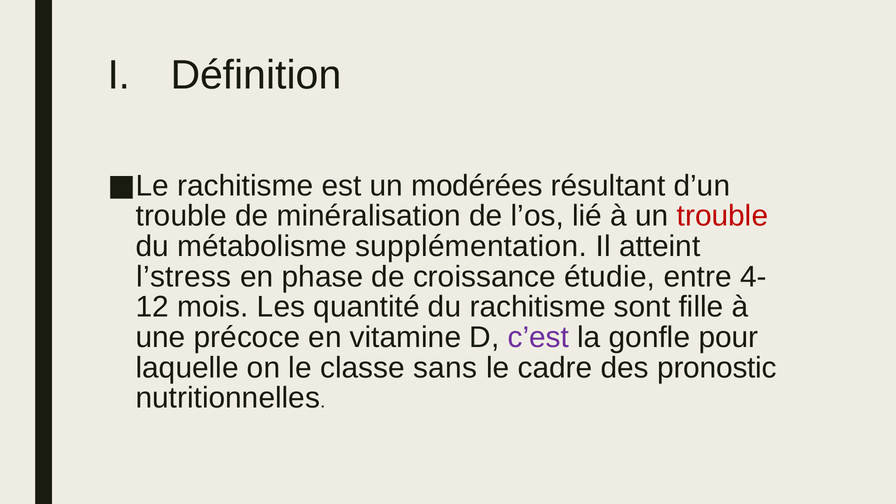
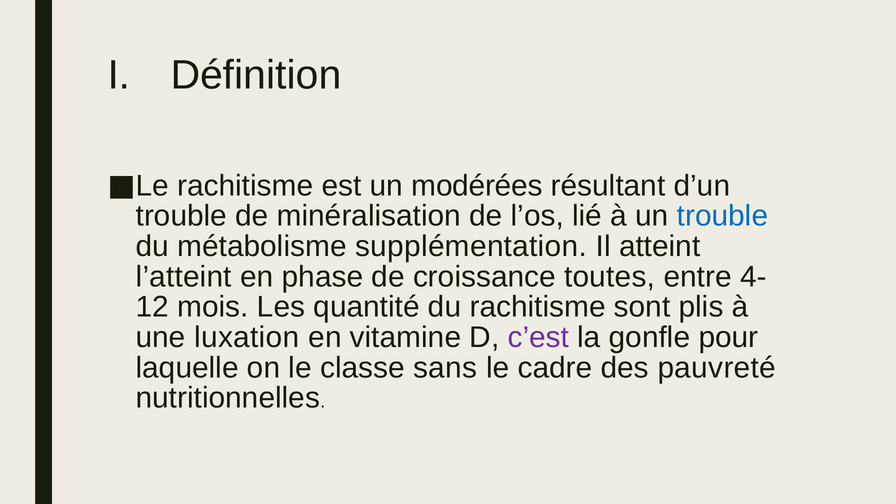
trouble at (723, 216) colour: red -> blue
l’stress: l’stress -> l’atteint
étudie: étudie -> toutes
fille: fille -> plis
précoce: précoce -> luxation
pronostic: pronostic -> pauvreté
